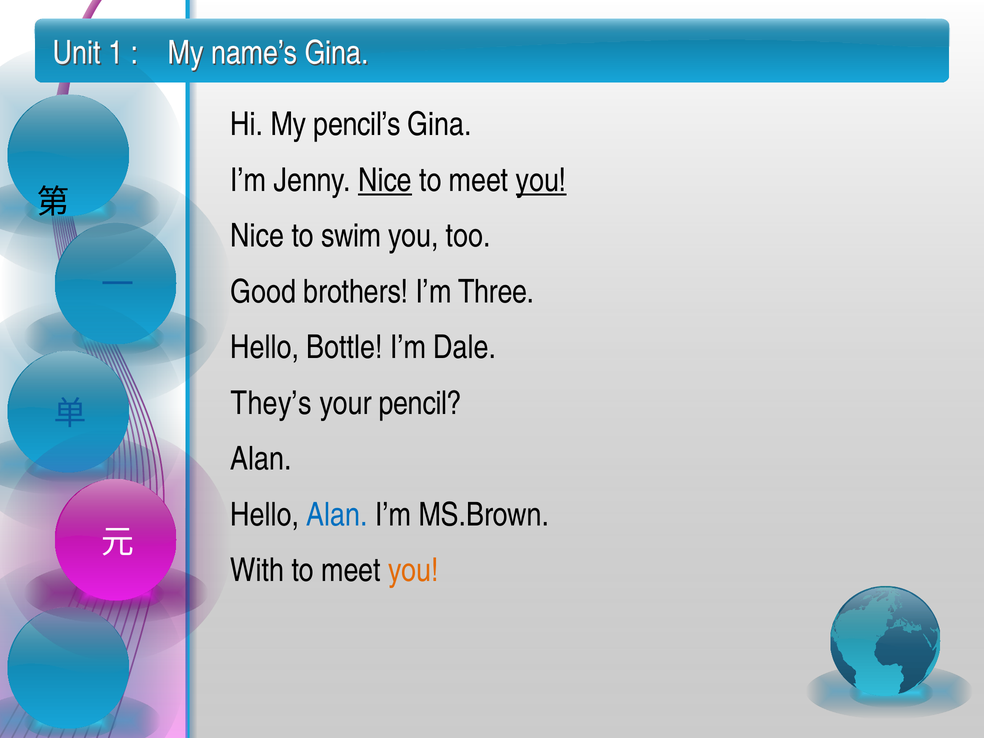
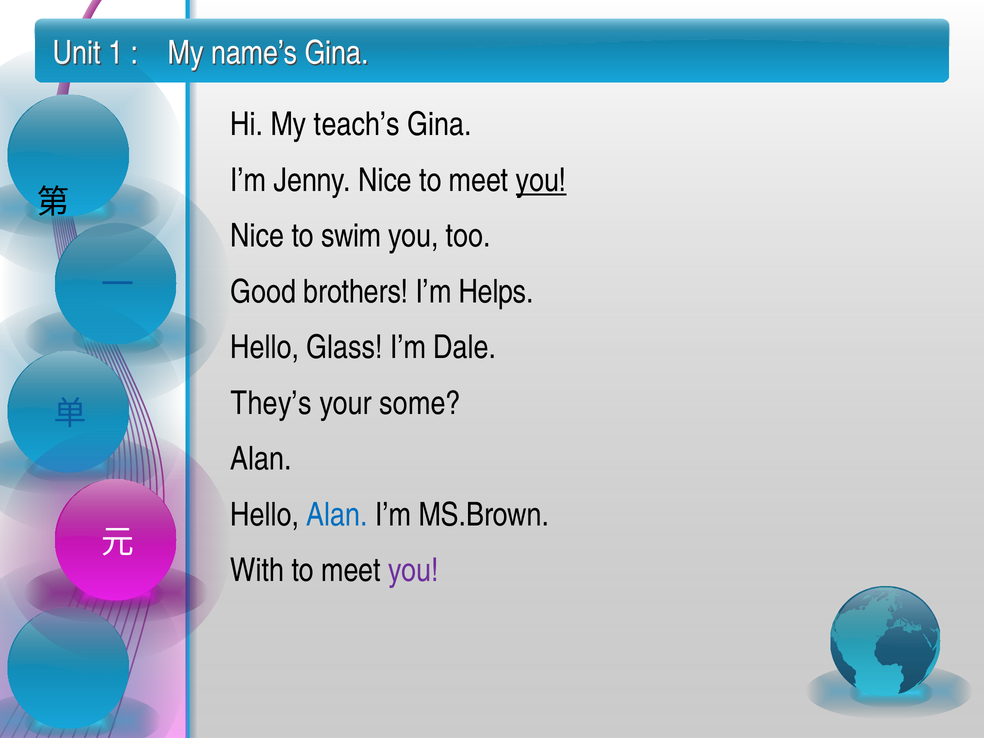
pencil’s: pencil’s -> teach’s
Nice at (385, 180) underline: present -> none
Three: Three -> Helps
Bottle: Bottle -> Glass
pencil: pencil -> some
you at (413, 570) colour: orange -> purple
